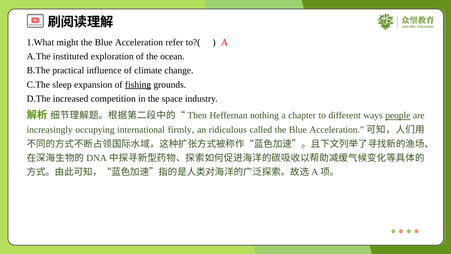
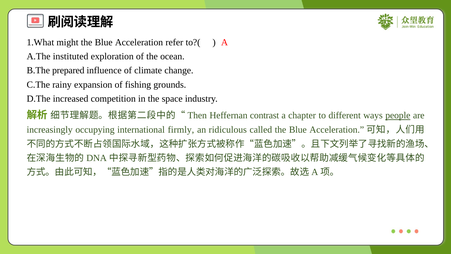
practical: practical -> prepared
sleep: sleep -> rainy
fishing underline: present -> none
nothing: nothing -> contrast
